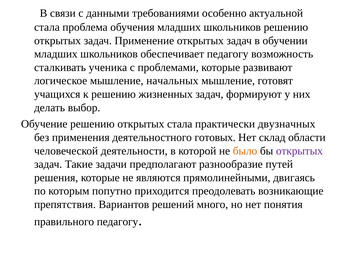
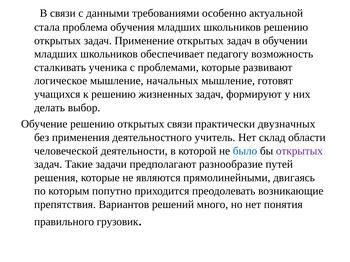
открытых стала: стала -> связи
готовых: готовых -> учитель
было colour: orange -> blue
правильного педагогу: педагогу -> грузовик
